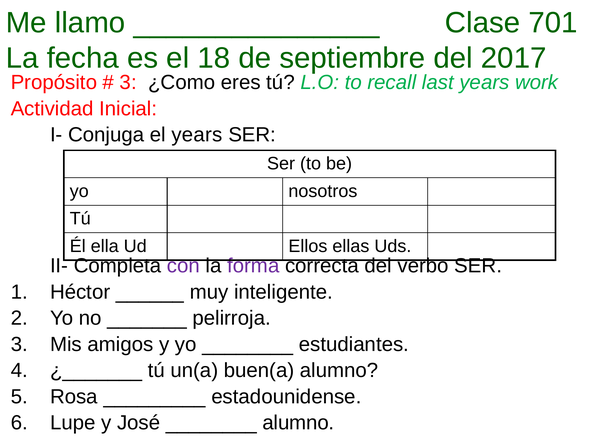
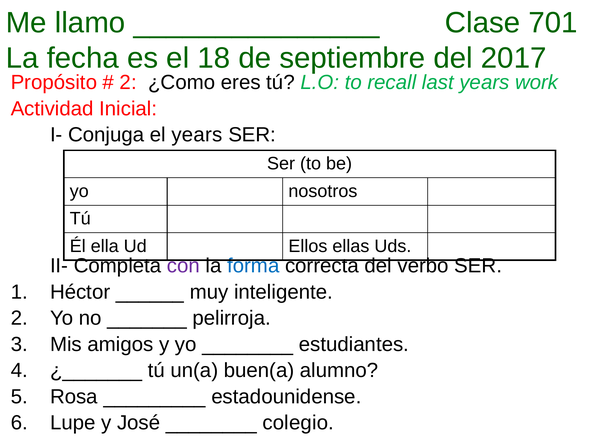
3 at (128, 83): 3 -> 2
forma colour: purple -> blue
alumno at (298, 423): alumno -> colegio
